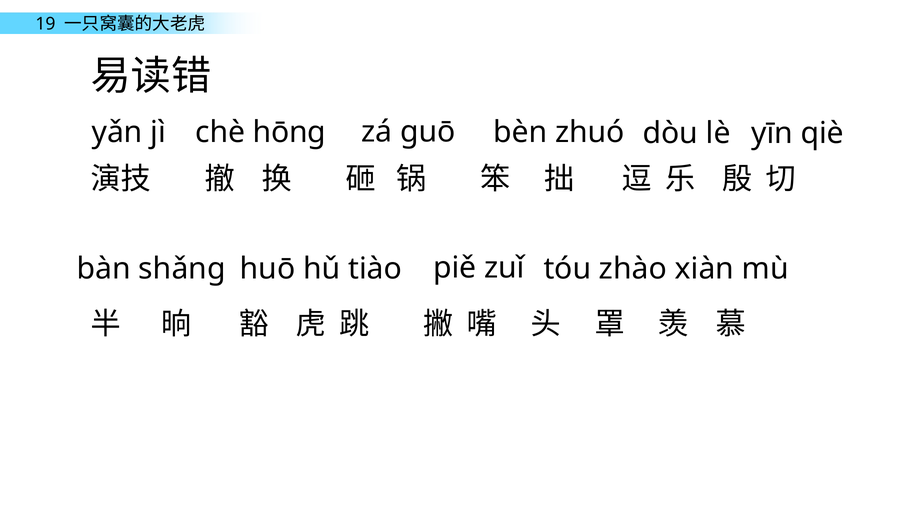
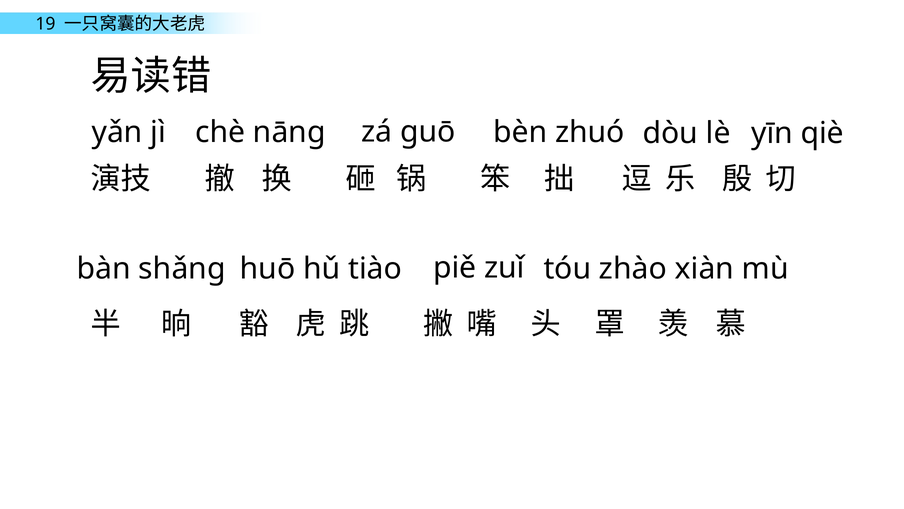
hōng: hōng -> nāng
